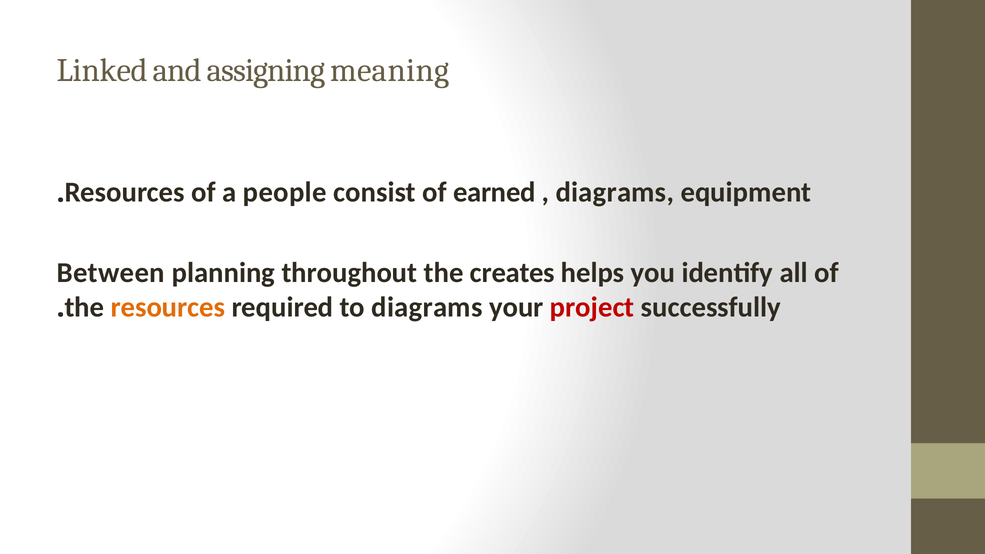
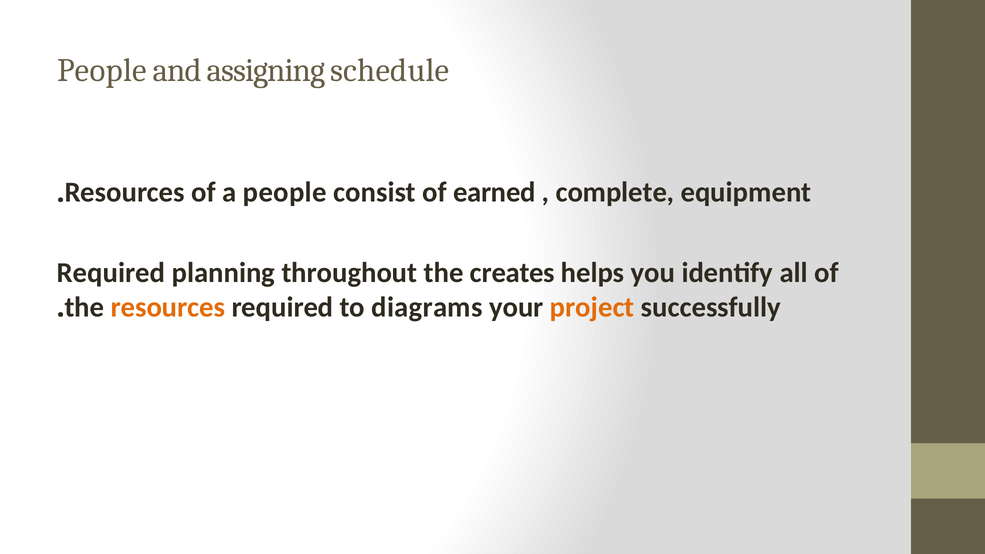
Linked at (102, 71): Linked -> People
meaning: meaning -> schedule
diagrams at (615, 192): diagrams -> complete
Between at (111, 273): Between -> Required
project colour: red -> orange
